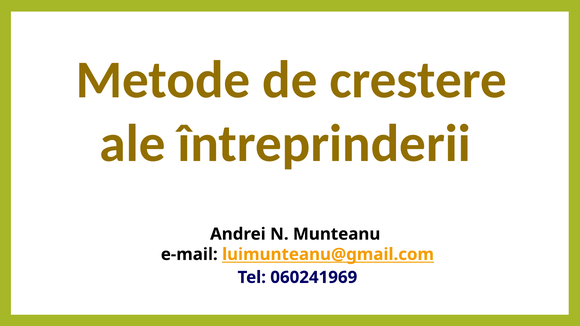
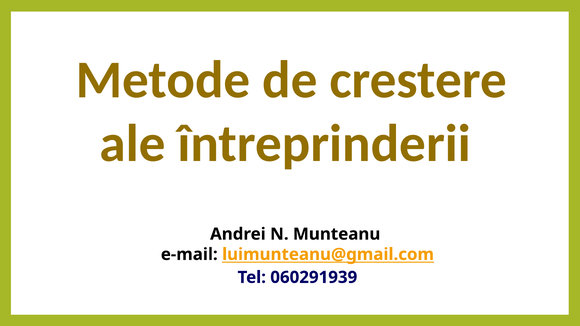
060241969: 060241969 -> 060291939
